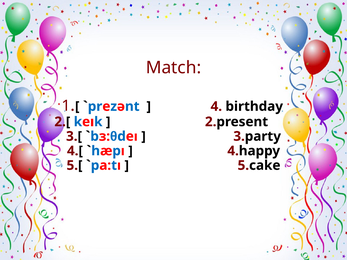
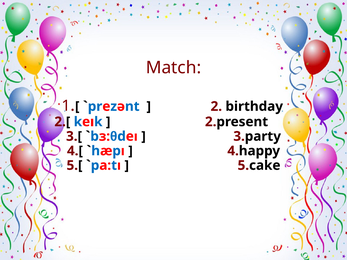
4: 4 -> 2
